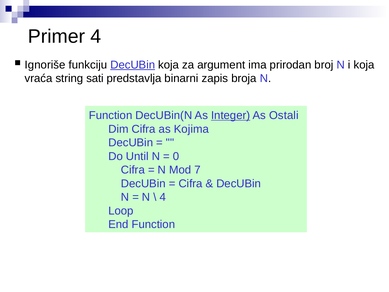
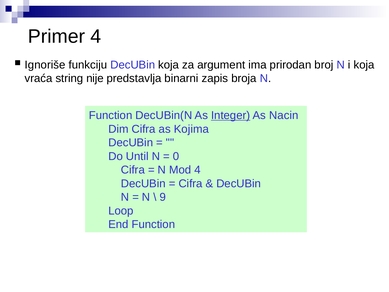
DecUBin at (133, 65) underline: present -> none
sati: sati -> nije
Ostali: Ostali -> Nacin
Mod 7: 7 -> 4
4 at (163, 197): 4 -> 9
